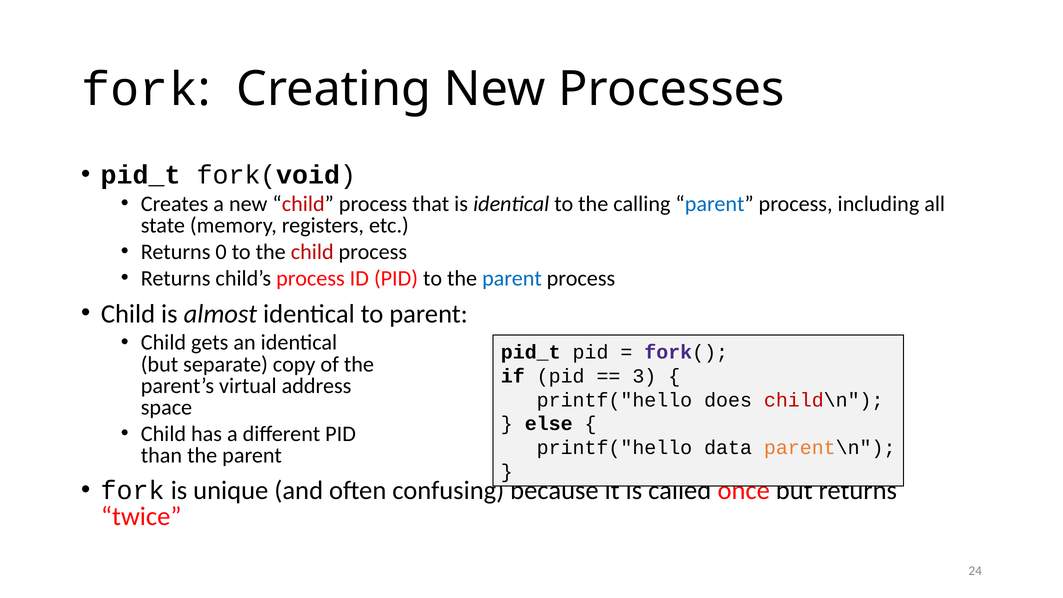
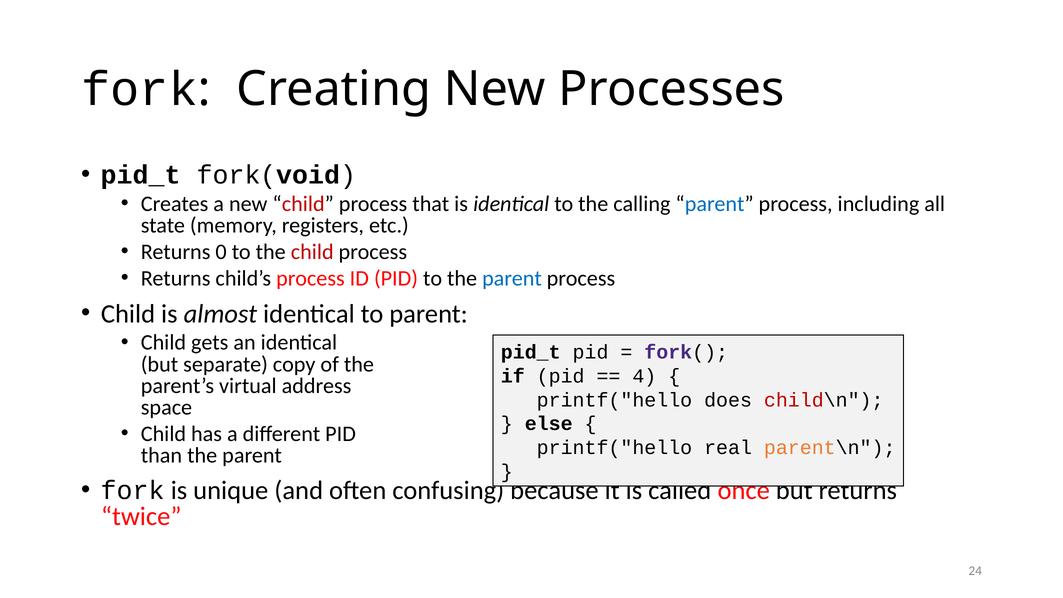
3: 3 -> 4
data: data -> real
